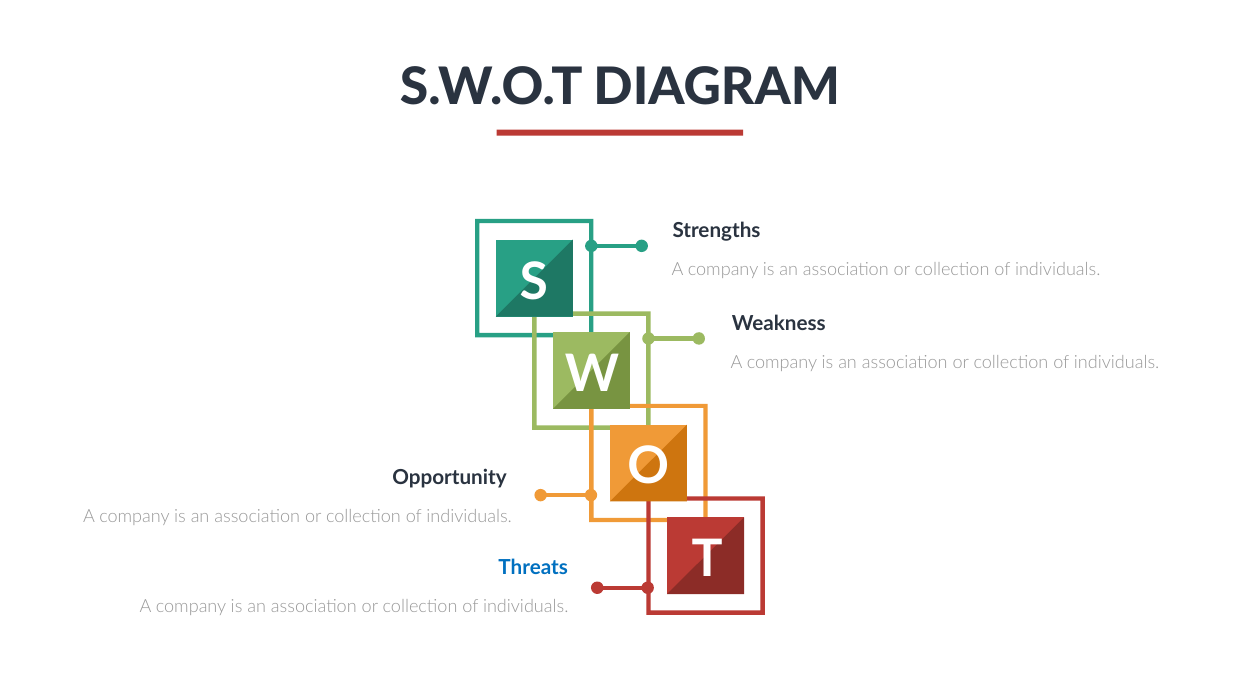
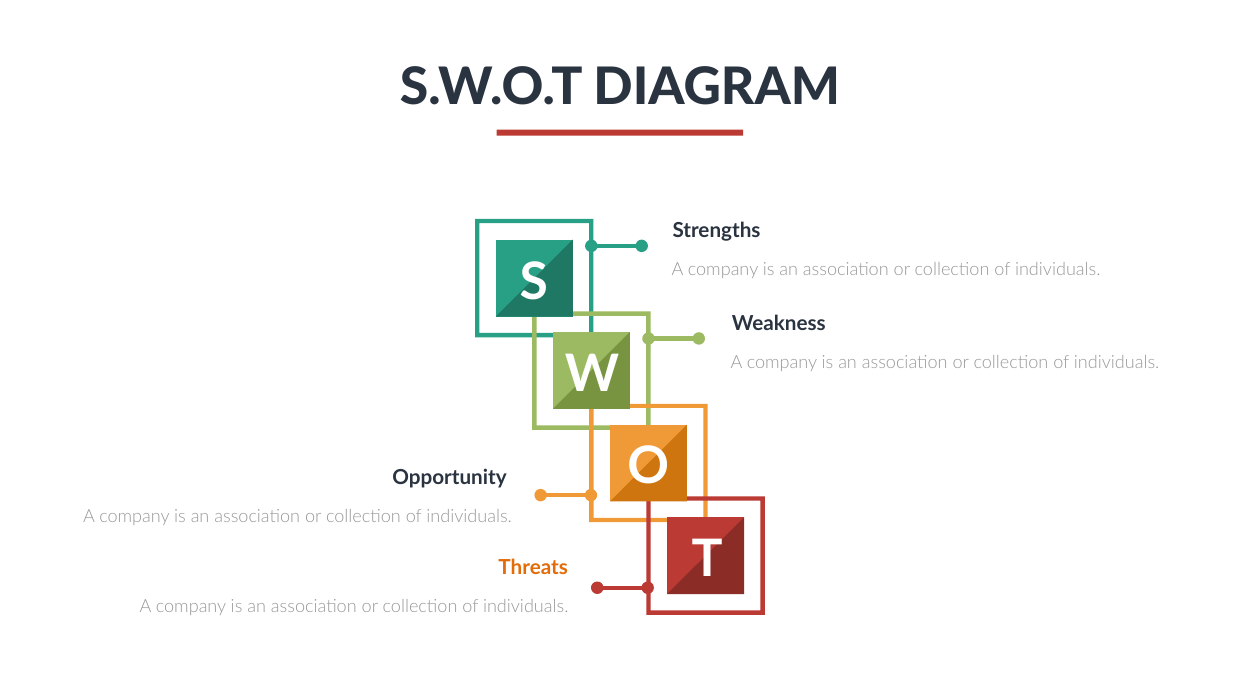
Threats colour: blue -> orange
